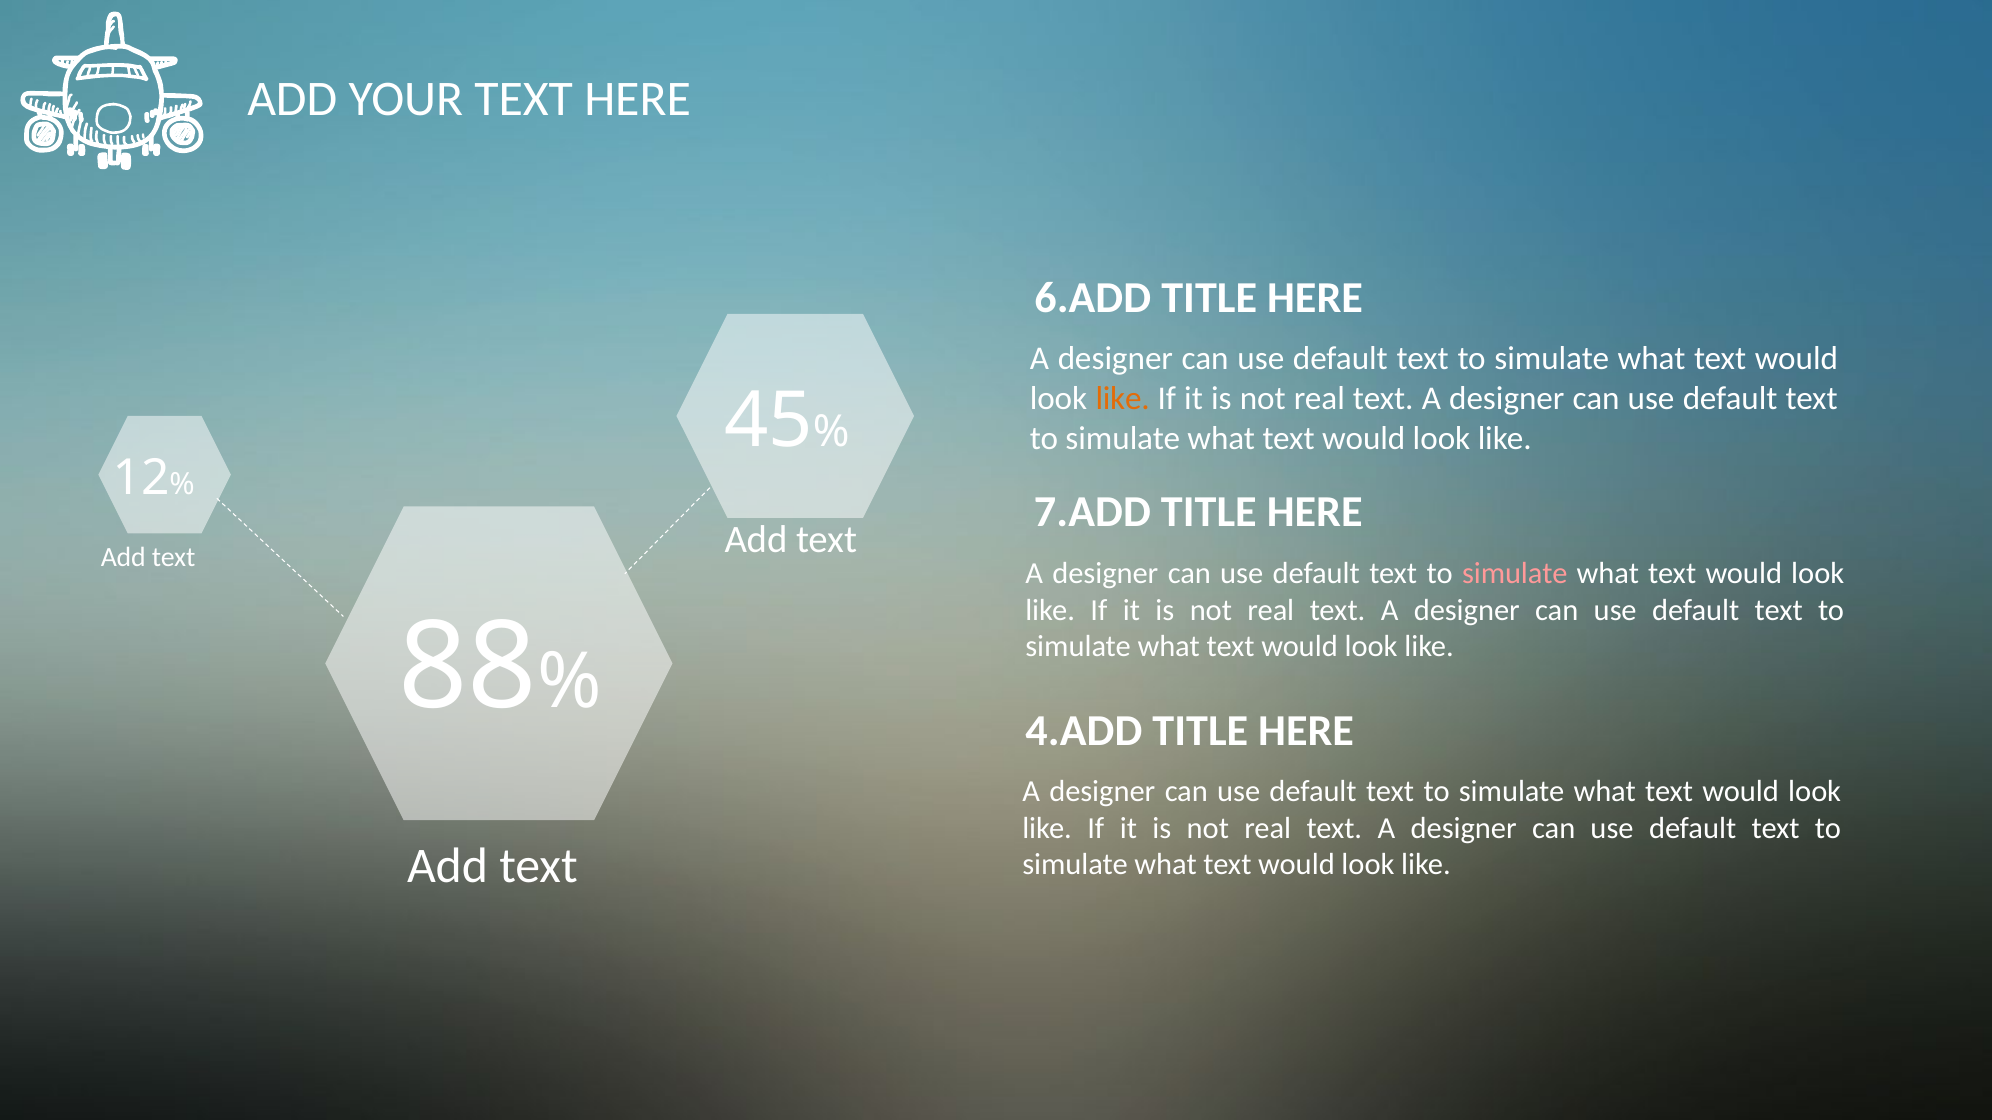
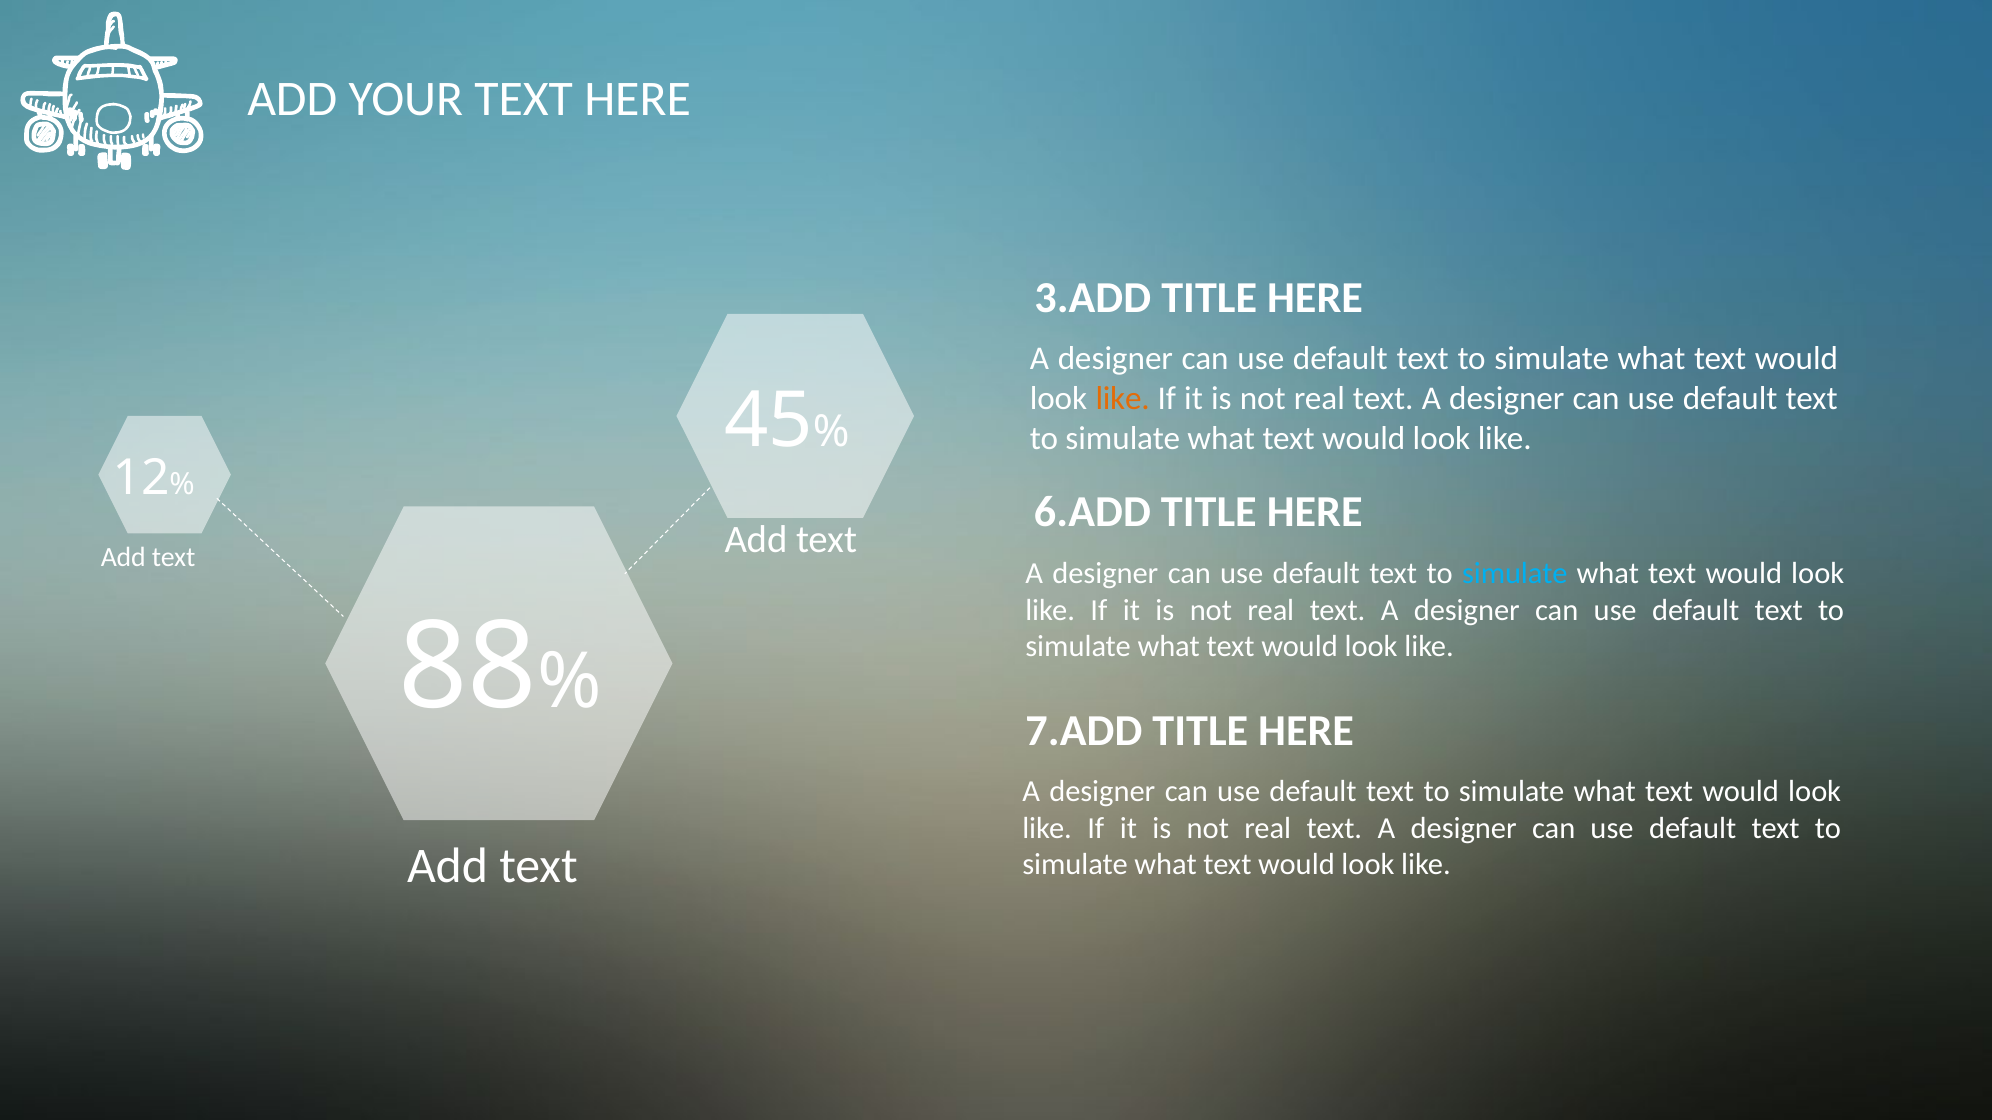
6.ADD: 6.ADD -> 3.ADD
7.ADD: 7.ADD -> 6.ADD
simulate at (1515, 574) colour: pink -> light blue
4.ADD: 4.ADD -> 7.ADD
